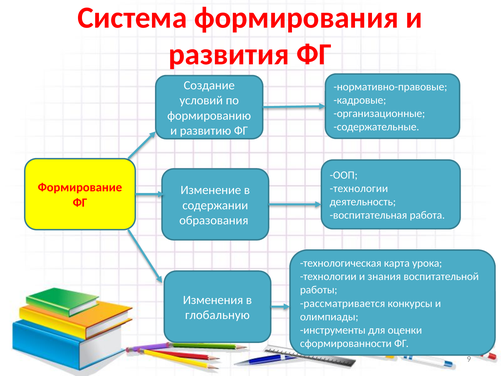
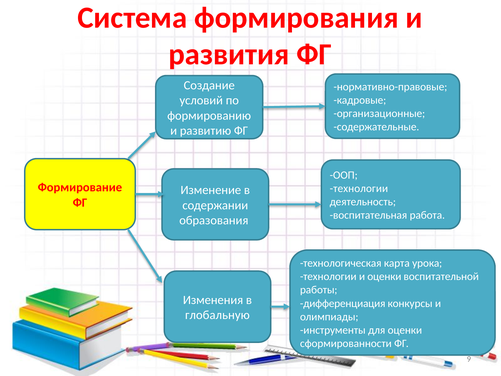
и знания: знания -> оценки
рассматривается: рассматривается -> дифференциация
